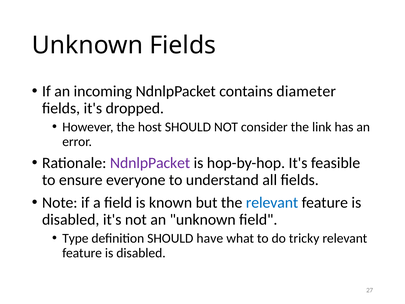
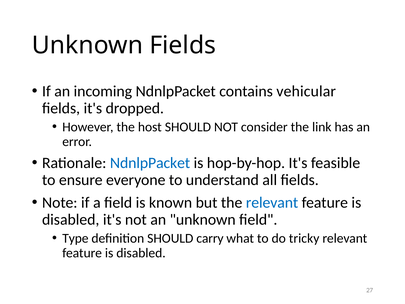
diameter: diameter -> vehicular
NdnlpPacket at (150, 163) colour: purple -> blue
have: have -> carry
